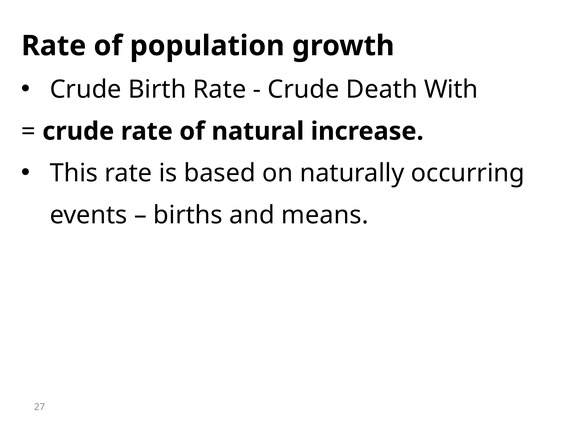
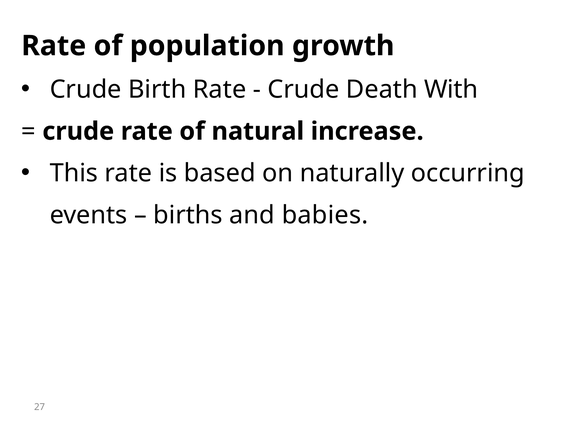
means: means -> babies
